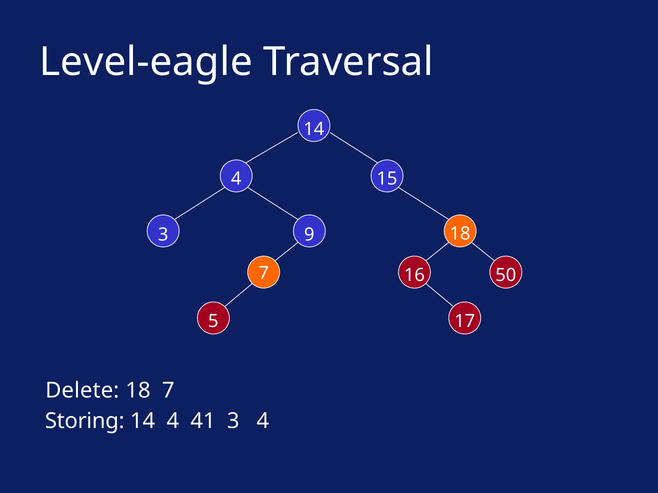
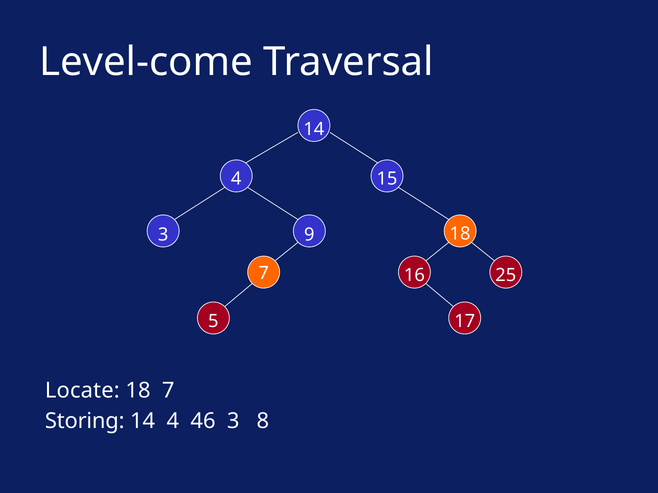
Level-eagle: Level-eagle -> Level-come
50: 50 -> 25
Delete: Delete -> Locate
41: 41 -> 46
3 4: 4 -> 8
